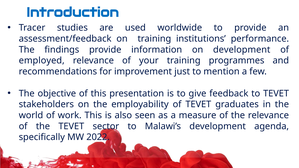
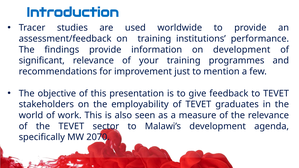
employed: employed -> significant
2022: 2022 -> 2070
